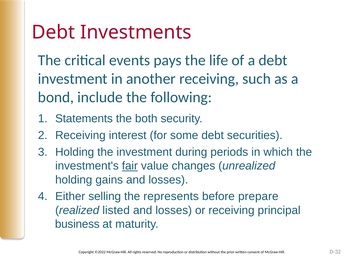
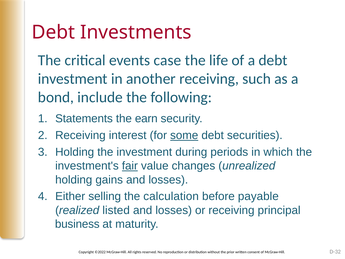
pays: pays -> case
both: both -> earn
some underline: none -> present
represents: represents -> calculation
prepare: prepare -> payable
